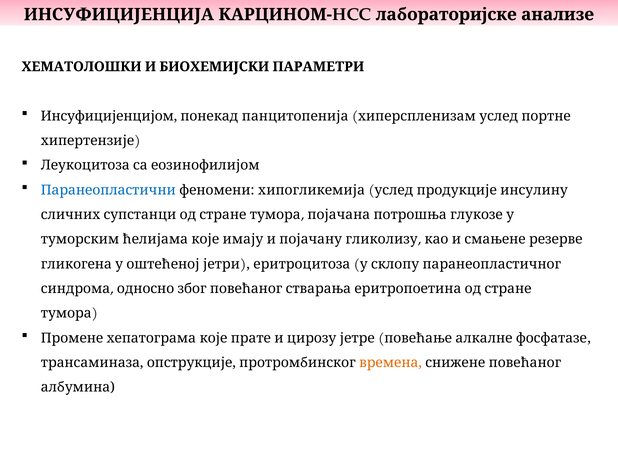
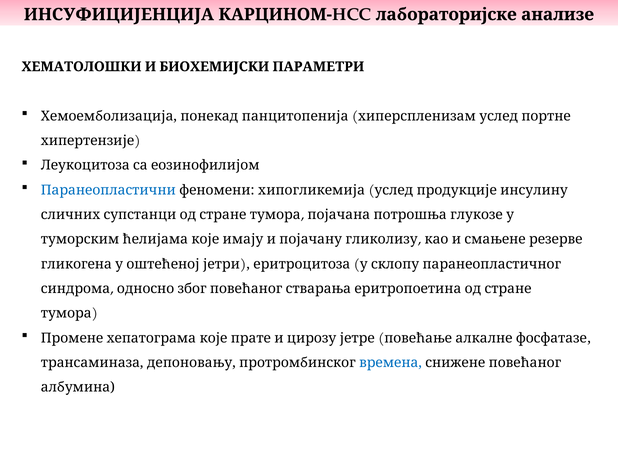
Инсуфицијенцијом: Инсуфицијенцијом -> Хемоемболизација
опструкције: опструкције -> депоновању
времена colour: orange -> blue
